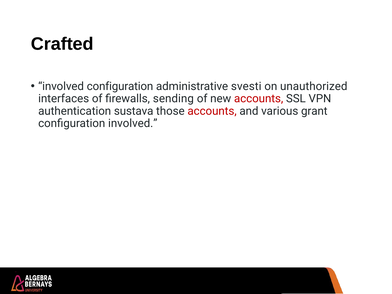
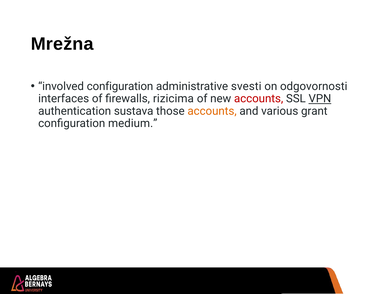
Crafted: Crafted -> Mrežna
unauthorized: unauthorized -> odgovornosti
sending: sending -> rizicima
VPN underline: none -> present
accounts at (212, 111) colour: red -> orange
configuration involved: involved -> medium
